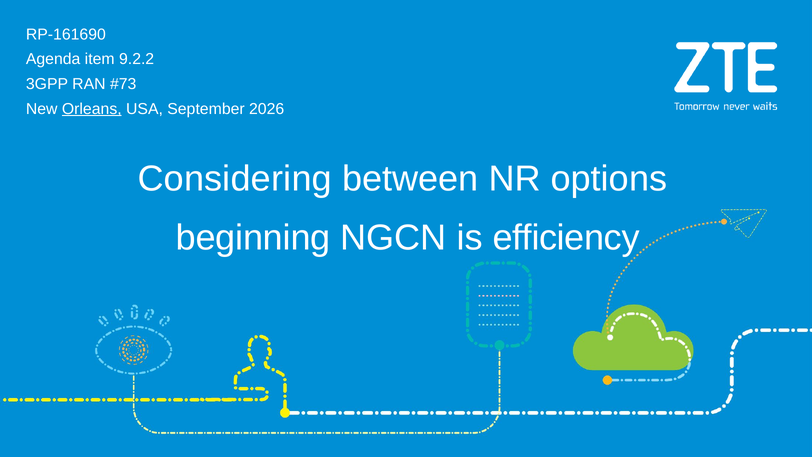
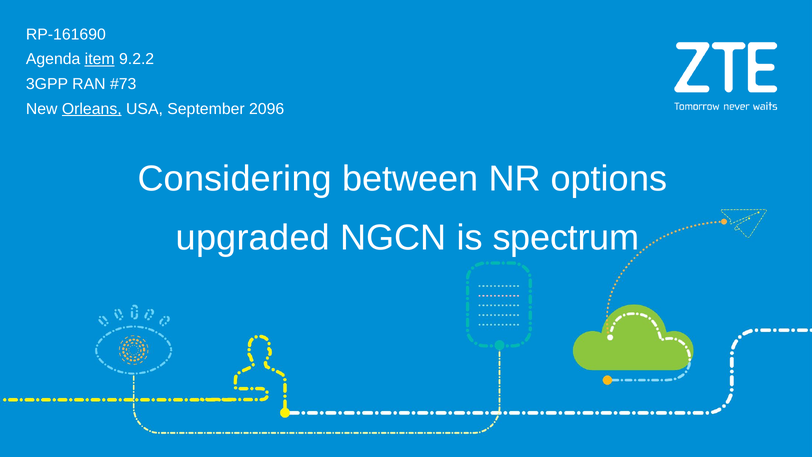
item underline: none -> present
2026: 2026 -> 2096
beginning: beginning -> upgraded
efficiency: efficiency -> spectrum
